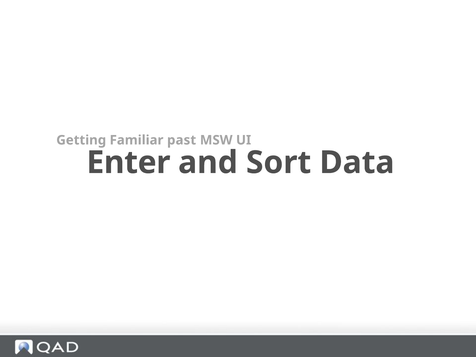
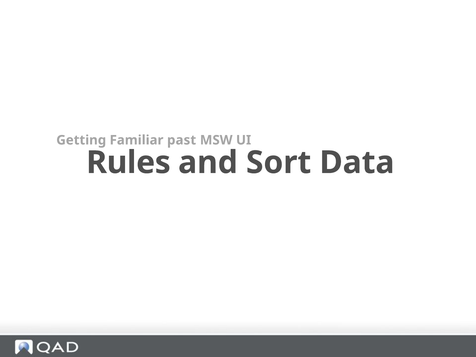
Enter: Enter -> Rules
